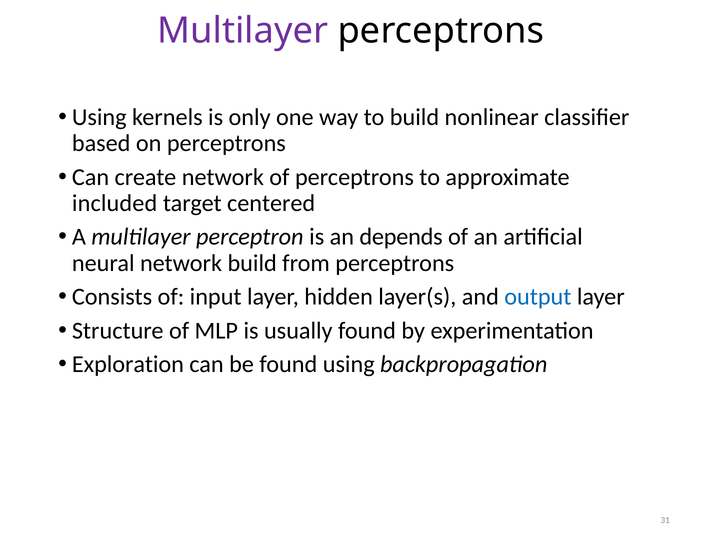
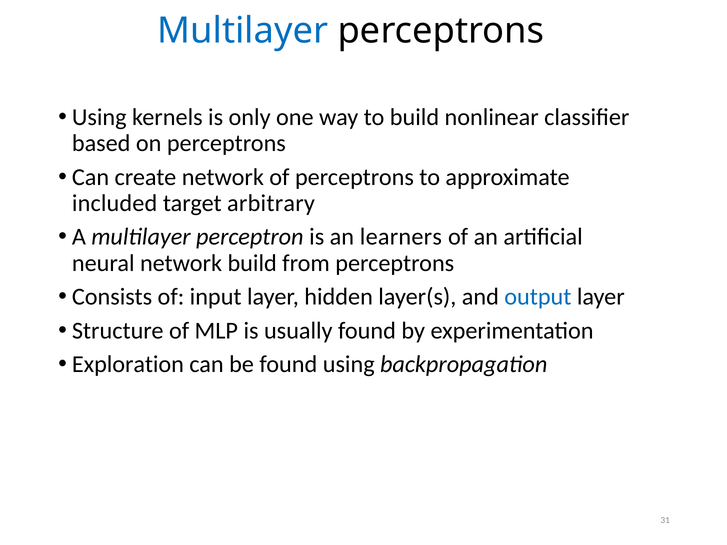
Multilayer at (243, 31) colour: purple -> blue
centered: centered -> arbitrary
depends: depends -> learners
